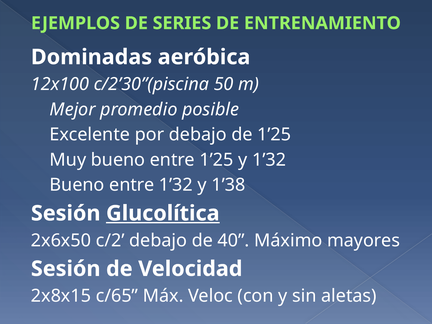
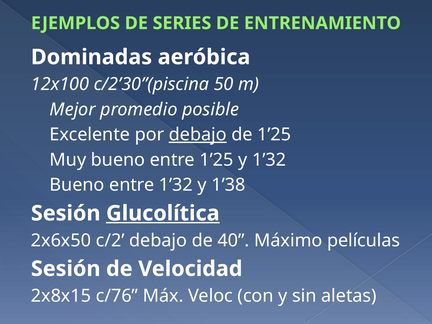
debajo at (198, 135) underline: none -> present
mayores: mayores -> películas
c/65: c/65 -> c/76
